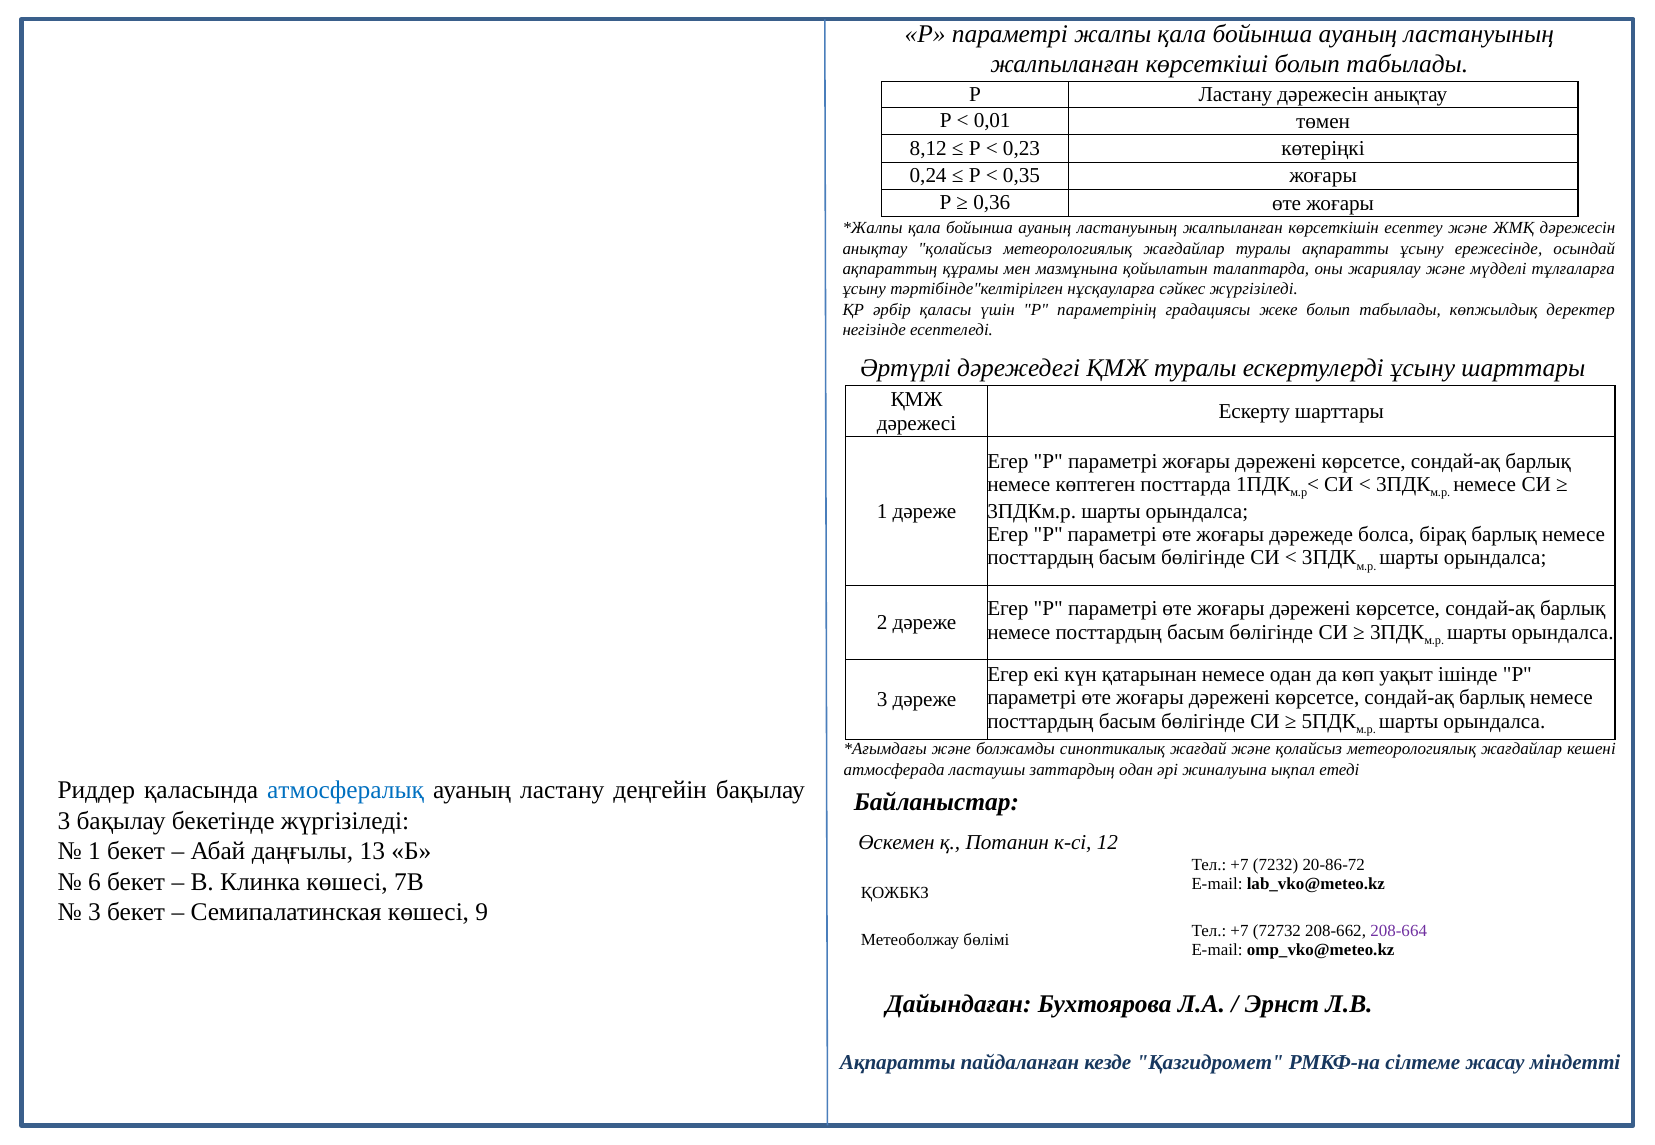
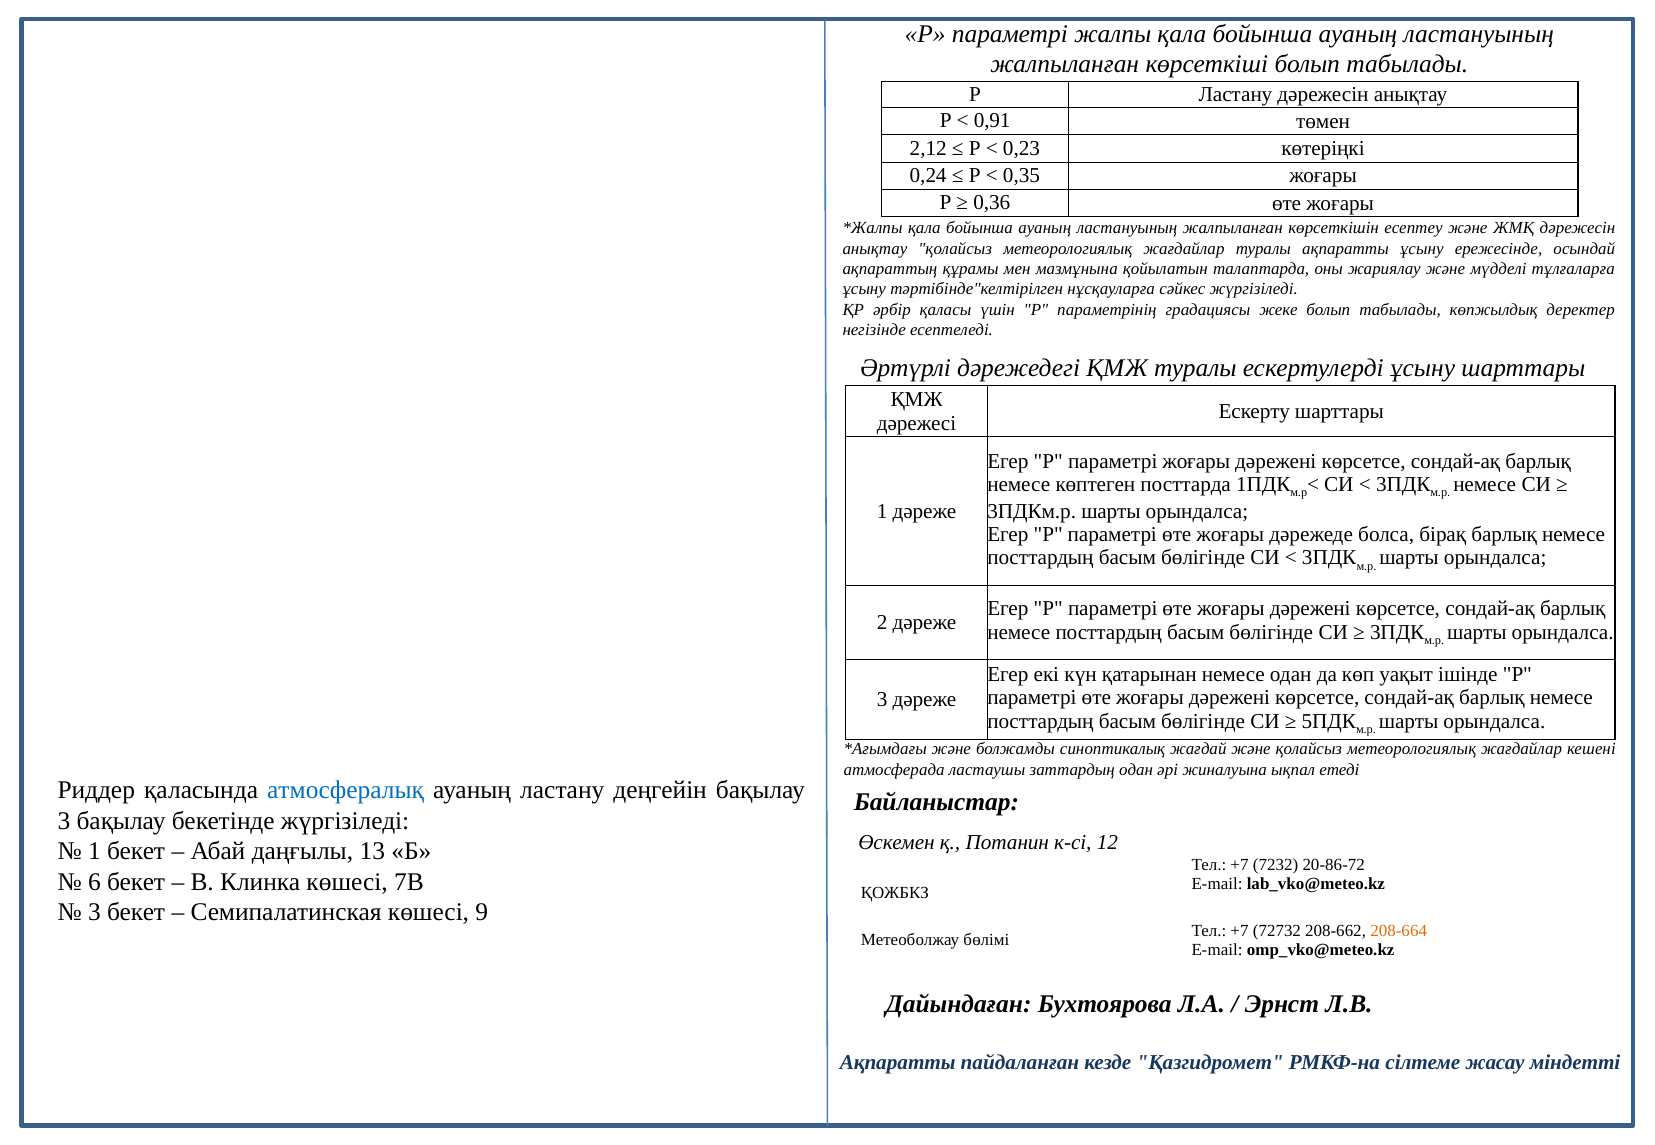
0,01: 0,01 -> 0,91
8,12: 8,12 -> 2,12
208-664 colour: purple -> orange
